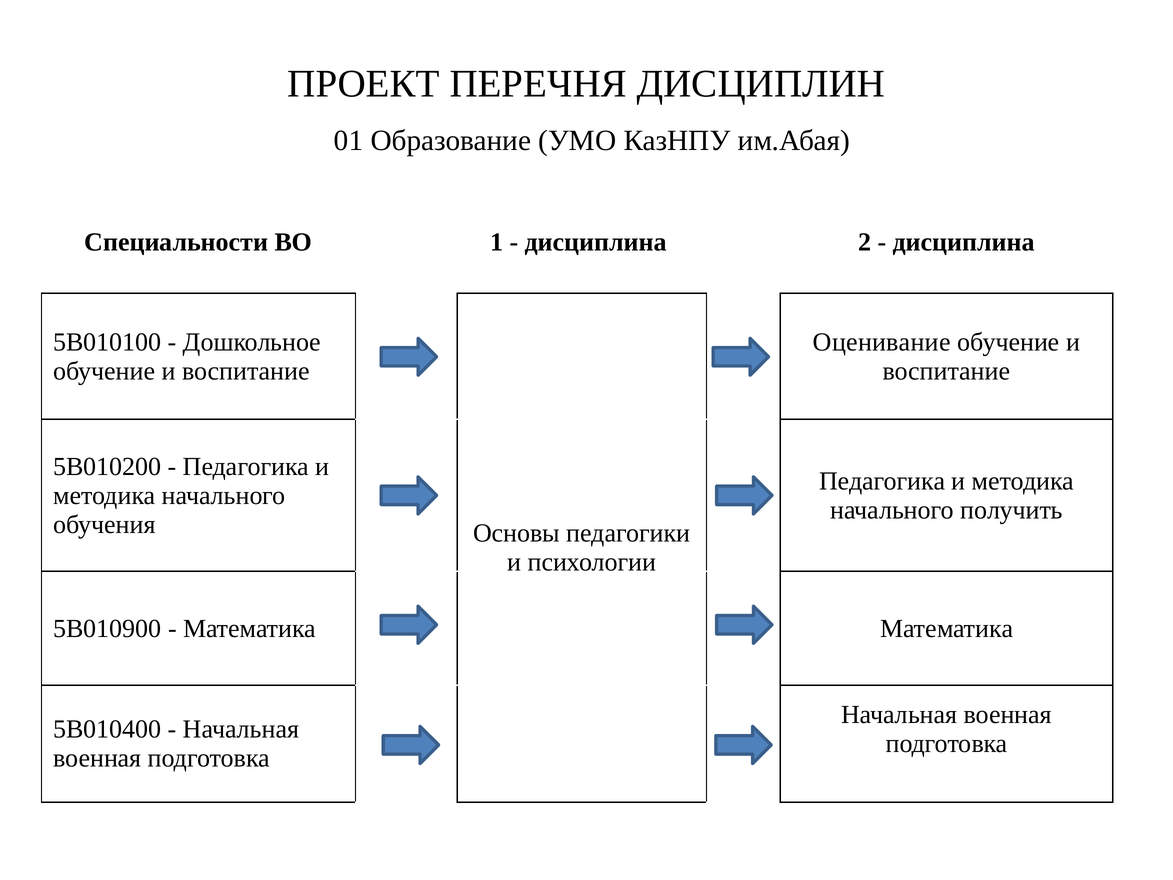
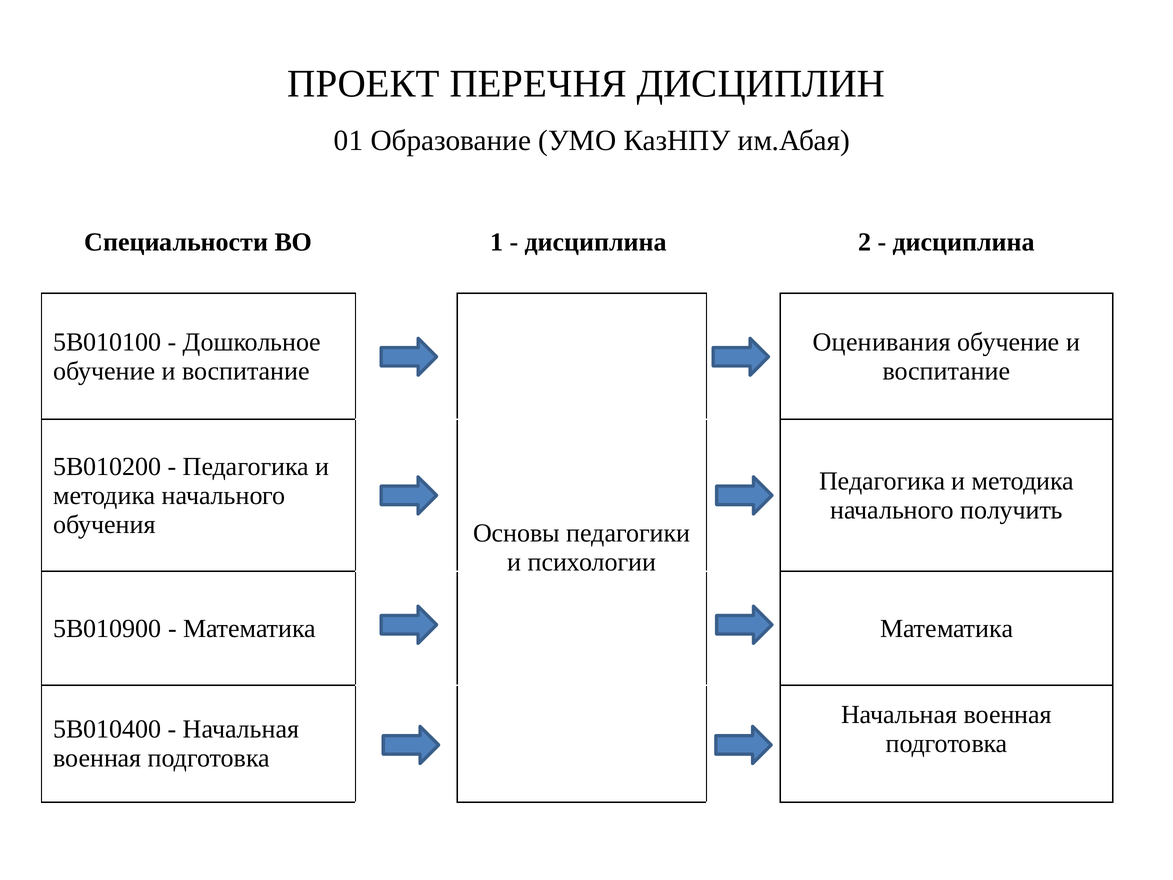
Оценивание: Оценивание -> Оценивания
